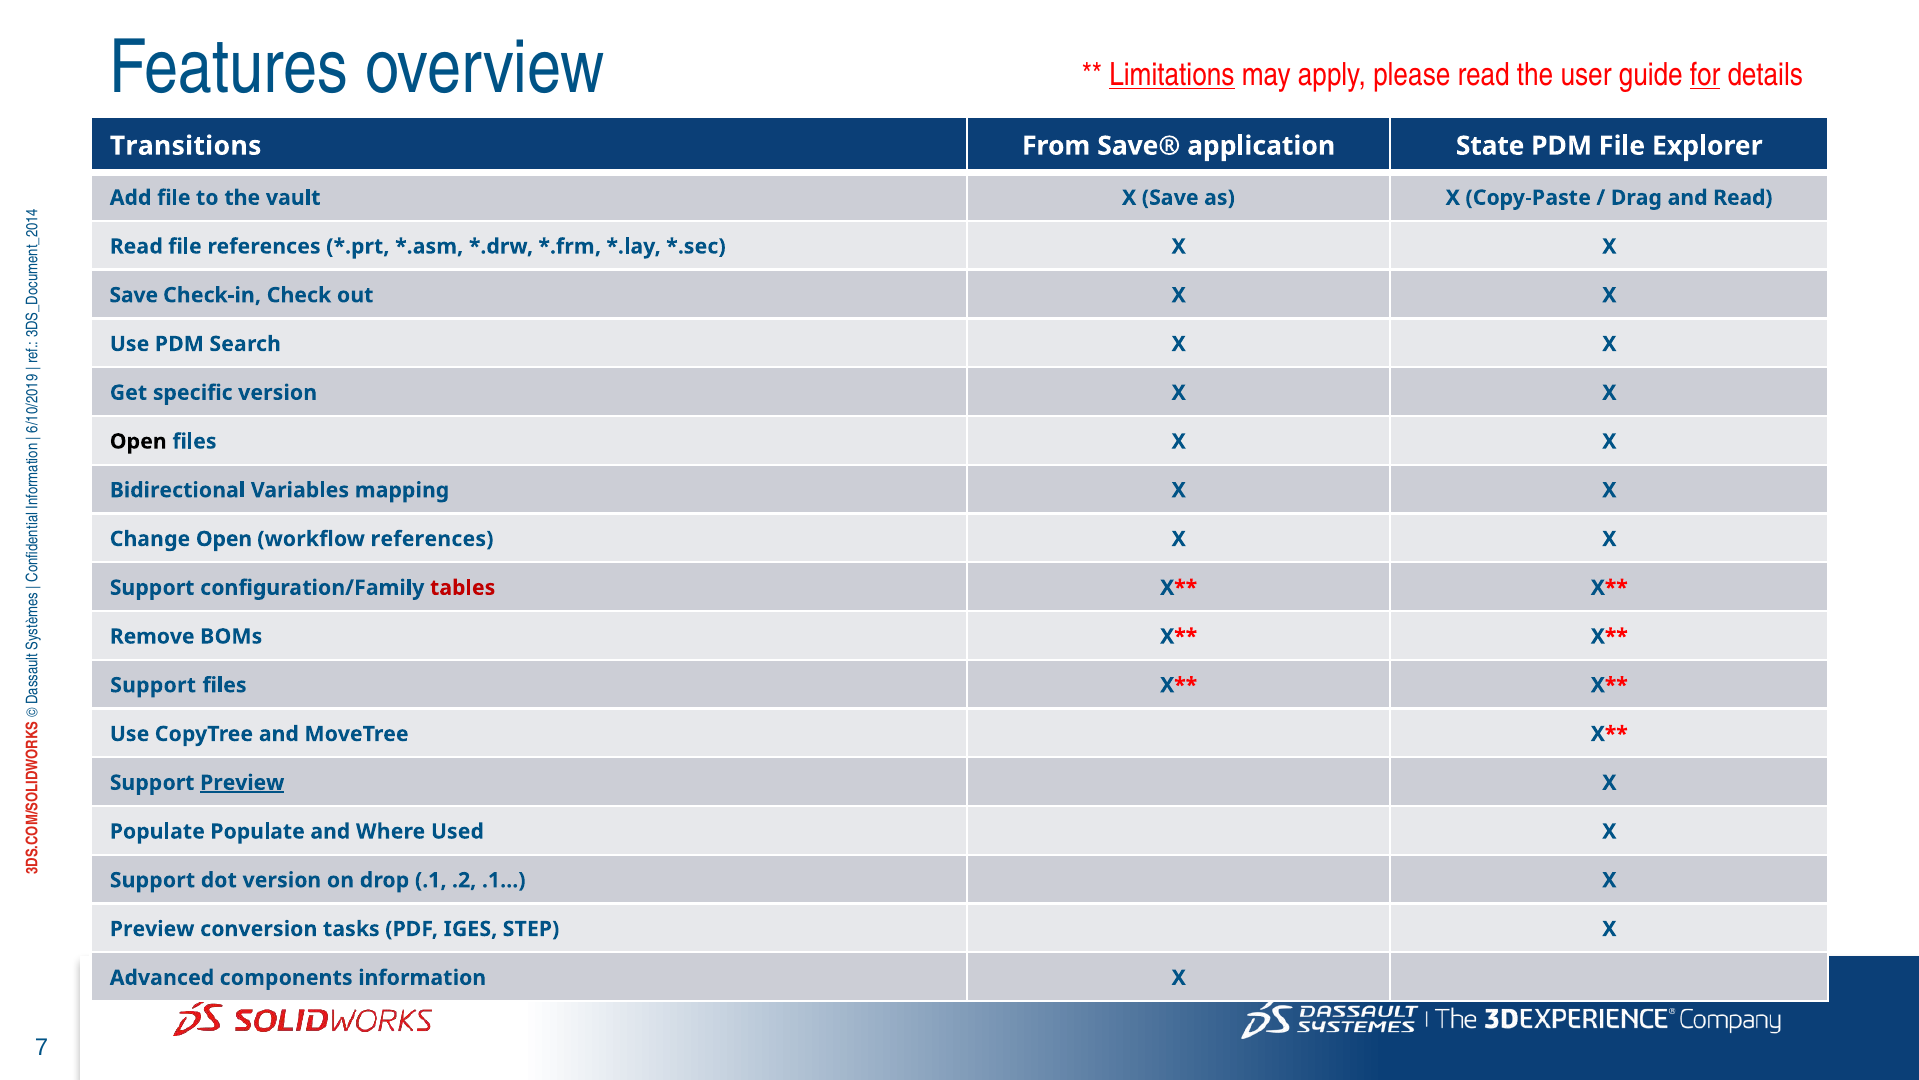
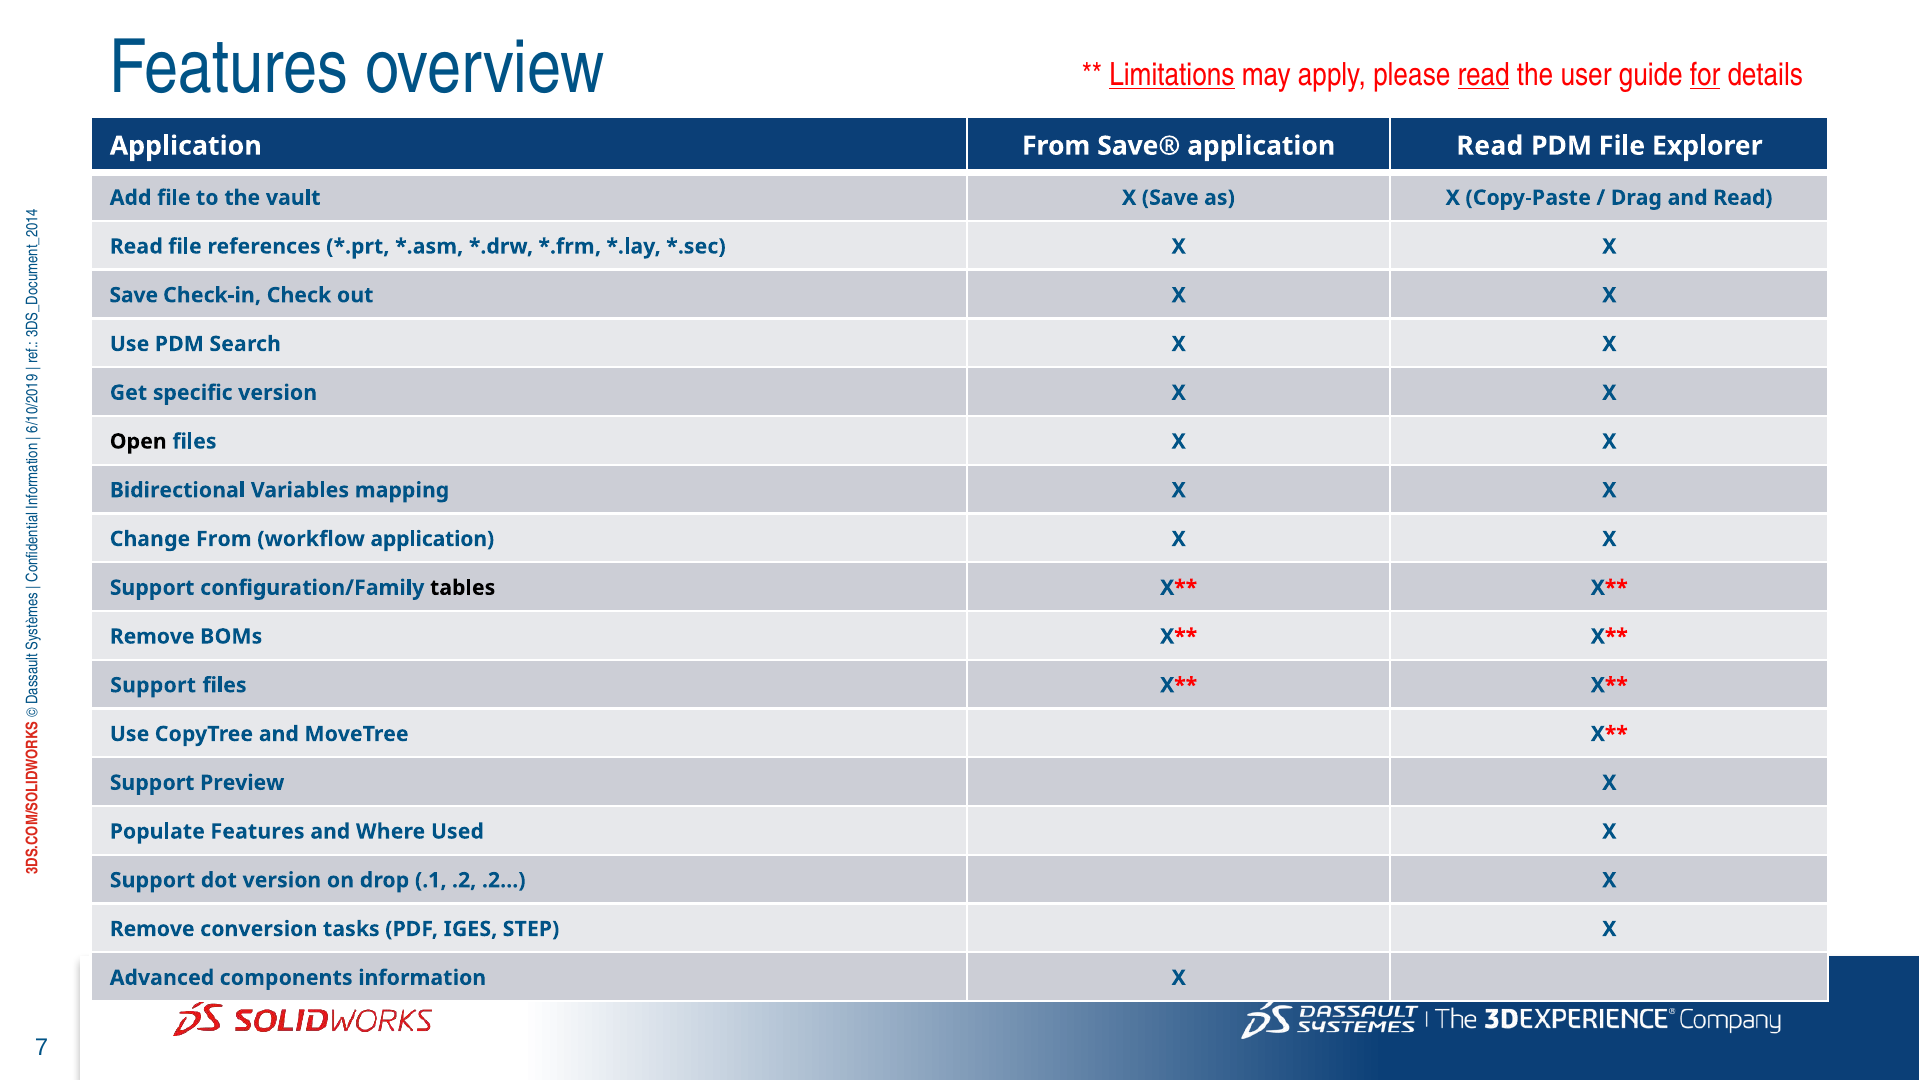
read at (1484, 75) underline: none -> present
Transitions at (186, 146): Transitions -> Application
application State: State -> Read
Change Open: Open -> From
workflow references: references -> application
tables colour: red -> black
Preview at (242, 782) underline: present -> none
Populate Populate: Populate -> Features
.1…: .1… -> .2…
Preview at (152, 929): Preview -> Remove
